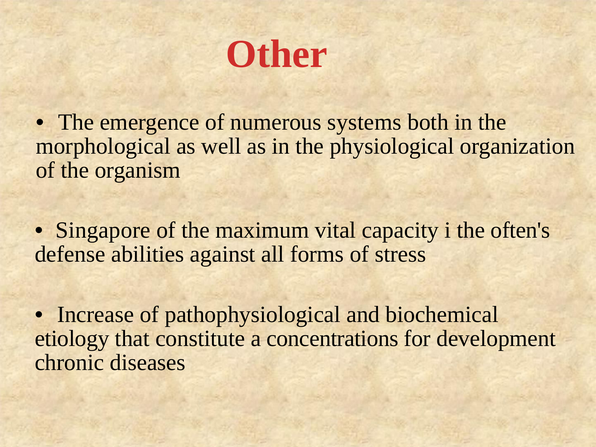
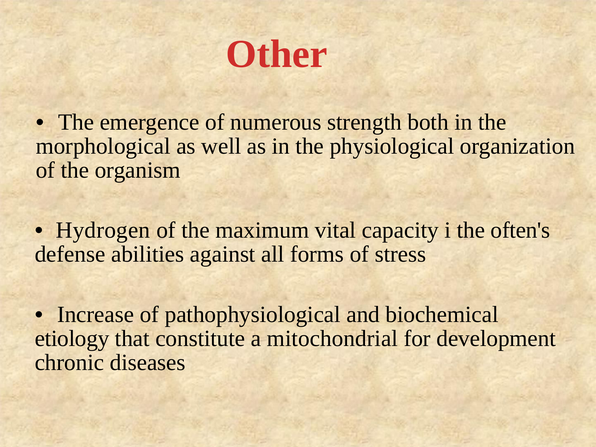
systems: systems -> strength
Singapore: Singapore -> Hydrogen
concentrations: concentrations -> mitochondrial
